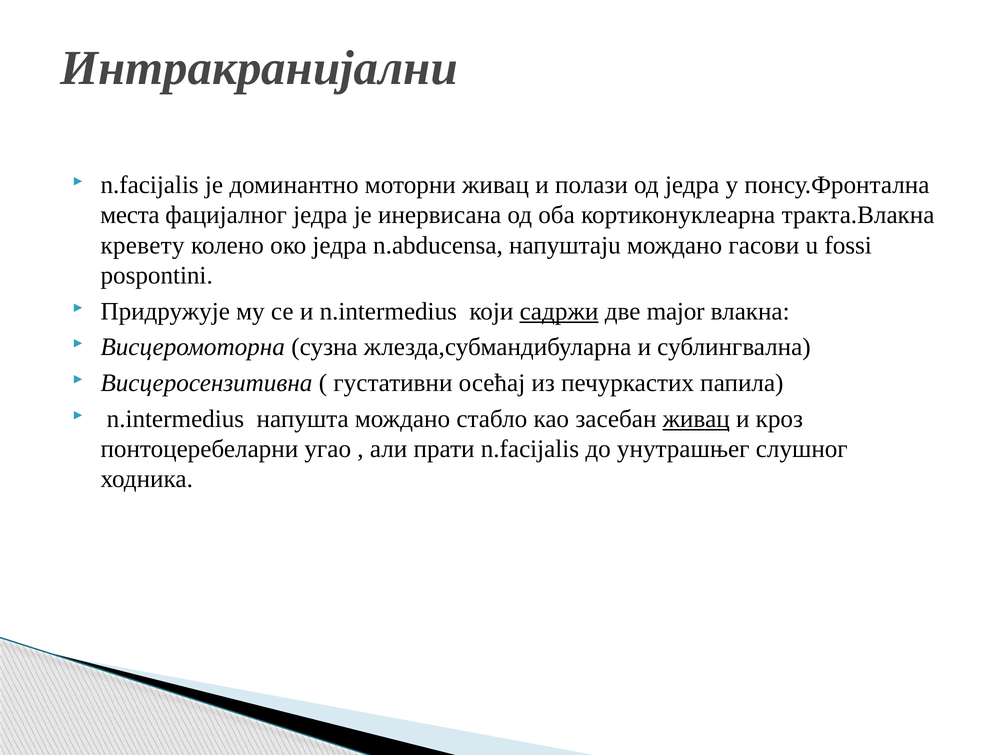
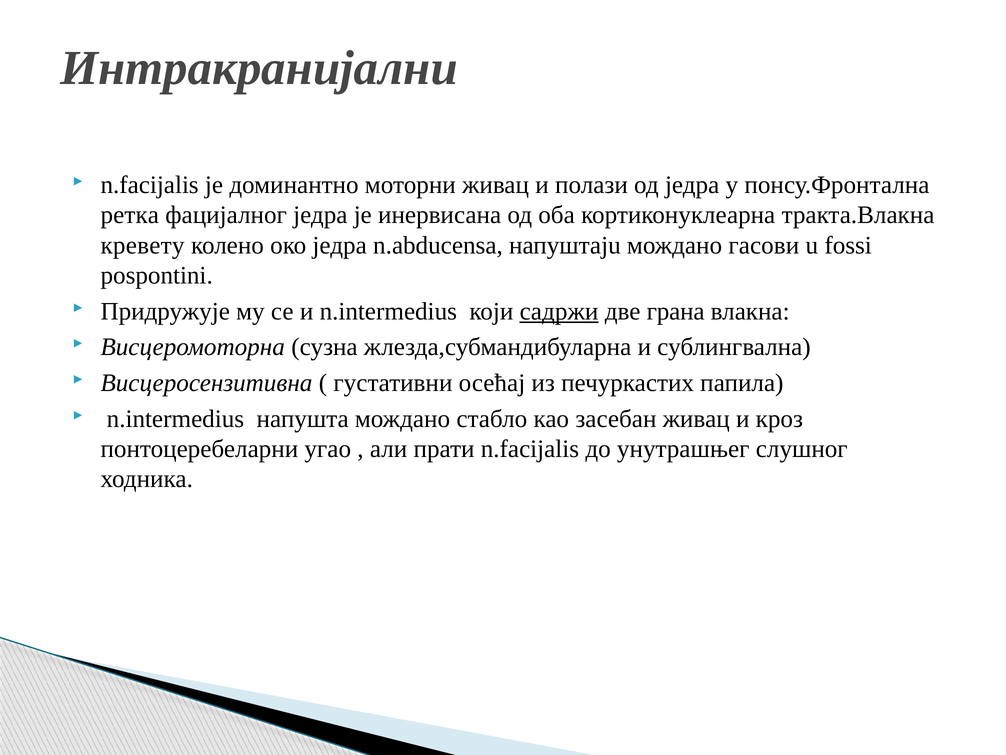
места: места -> ретка
major: major -> грана
живац at (696, 418) underline: present -> none
